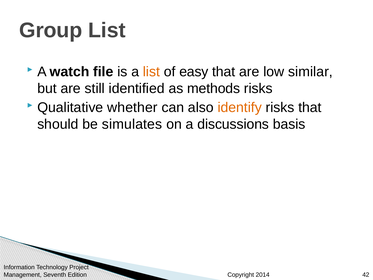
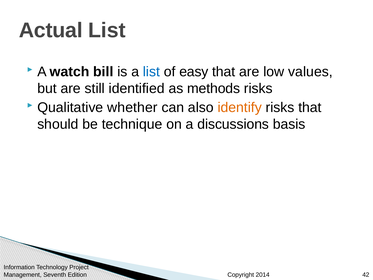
Group: Group -> Actual
file: file -> bill
list at (151, 72) colour: orange -> blue
similar: similar -> values
simulates: simulates -> technique
